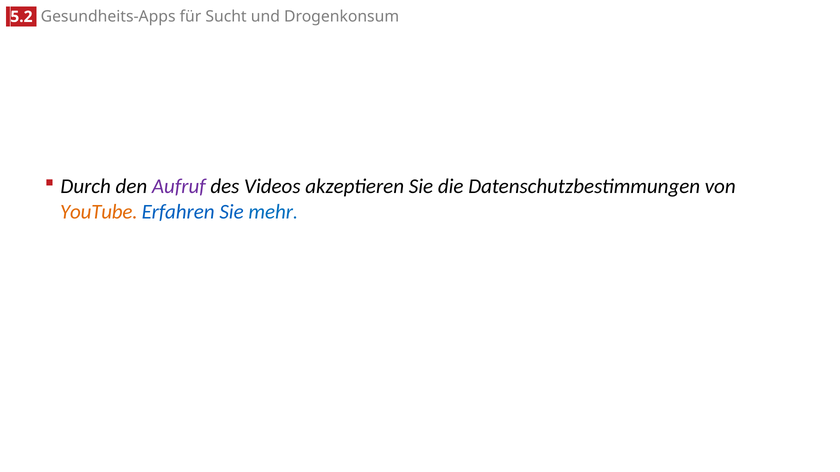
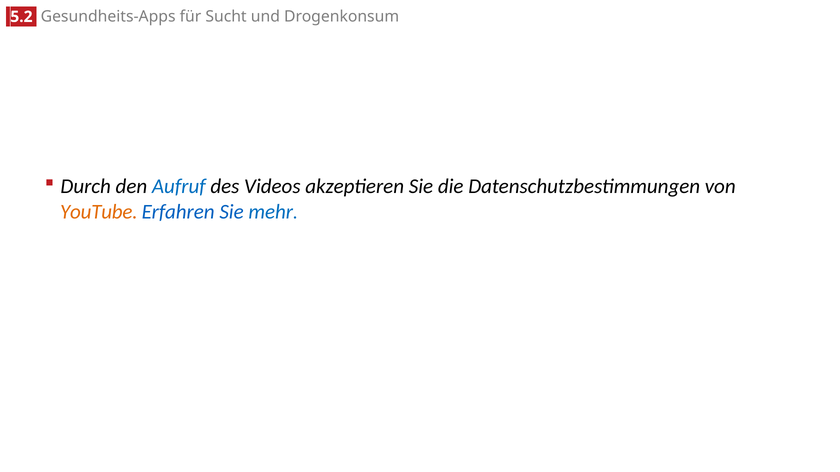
Aufruf colour: purple -> blue
